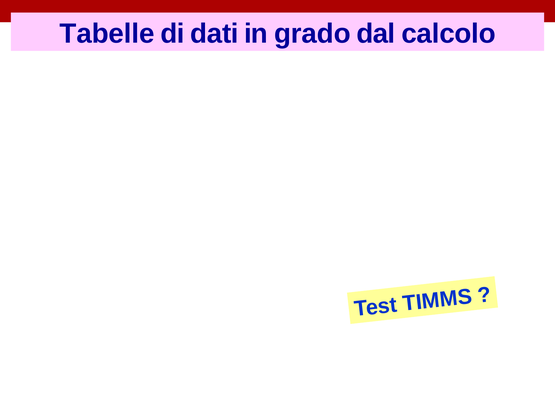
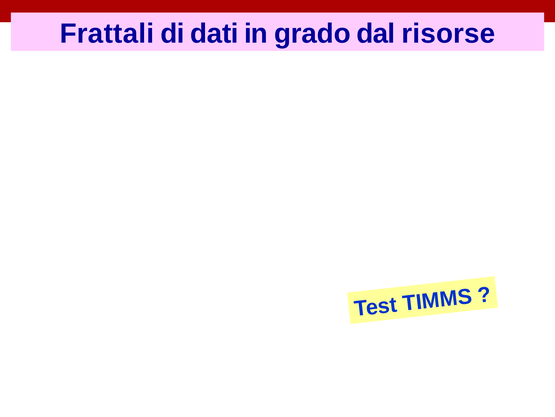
Tabelle: Tabelle -> Frattali
calcolo: calcolo -> risorse
